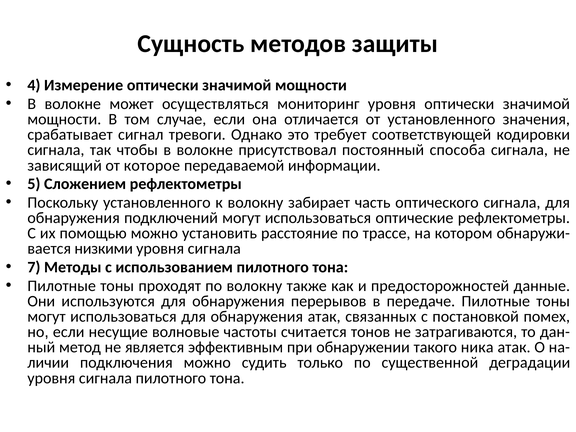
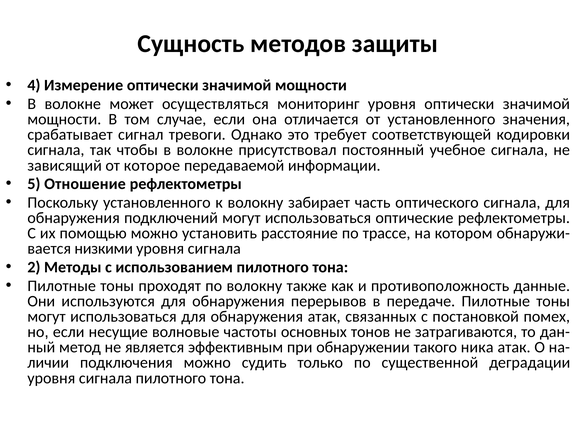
способа: способа -> учебное
Сложением: Сложением -> Отношение
7: 7 -> 2
предосторожностей: предосторожностей -> противоположность
считается: считается -> основных
